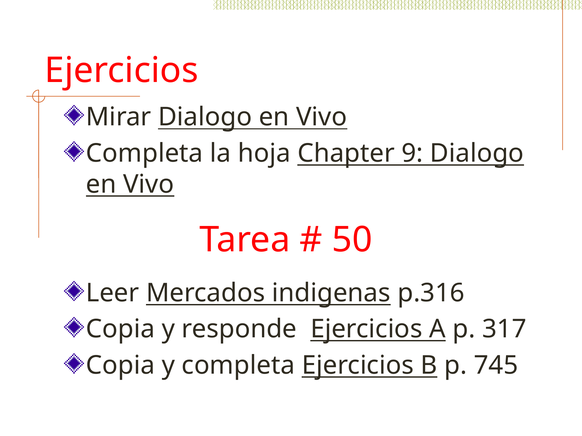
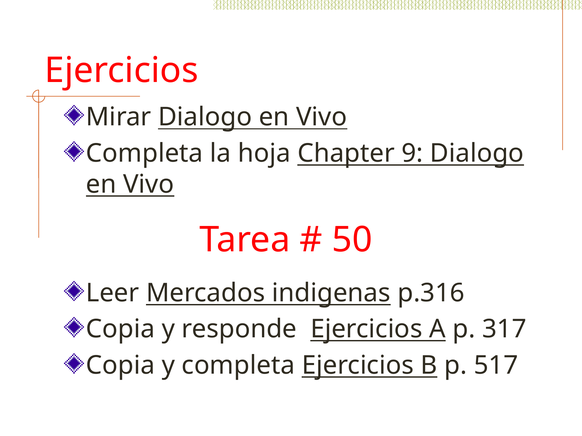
745: 745 -> 517
